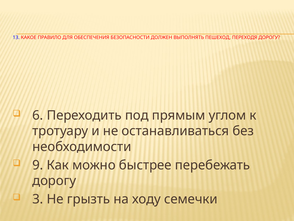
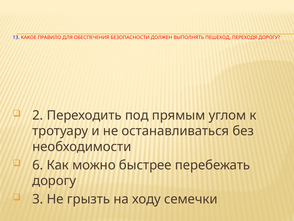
6: 6 -> 2
9: 9 -> 6
